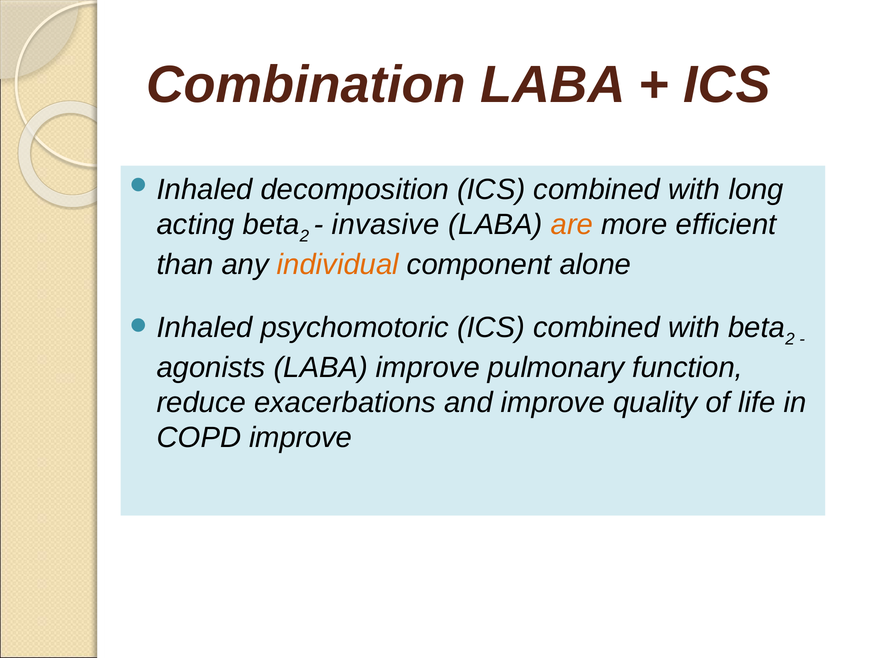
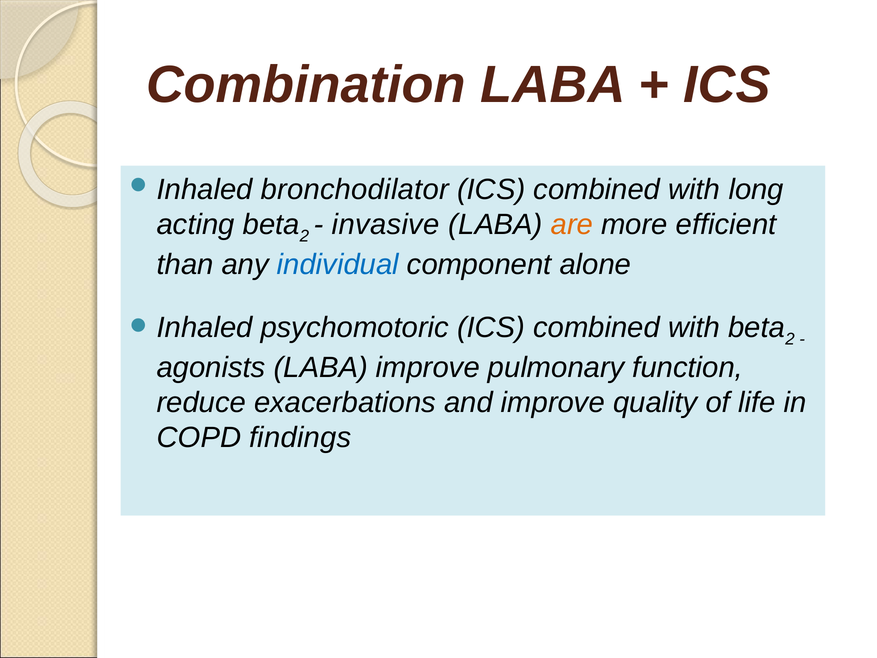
decomposition: decomposition -> bronchodilator
individual colour: orange -> blue
COPD improve: improve -> findings
